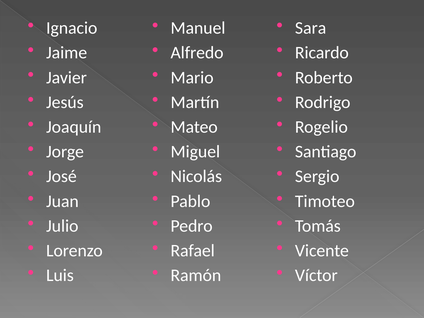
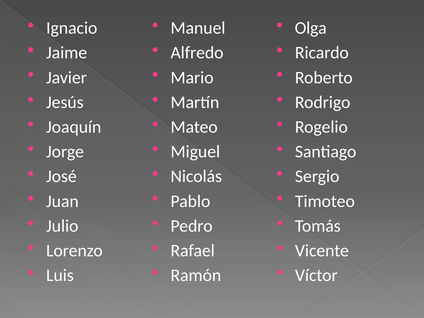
Sara: Sara -> Olga
